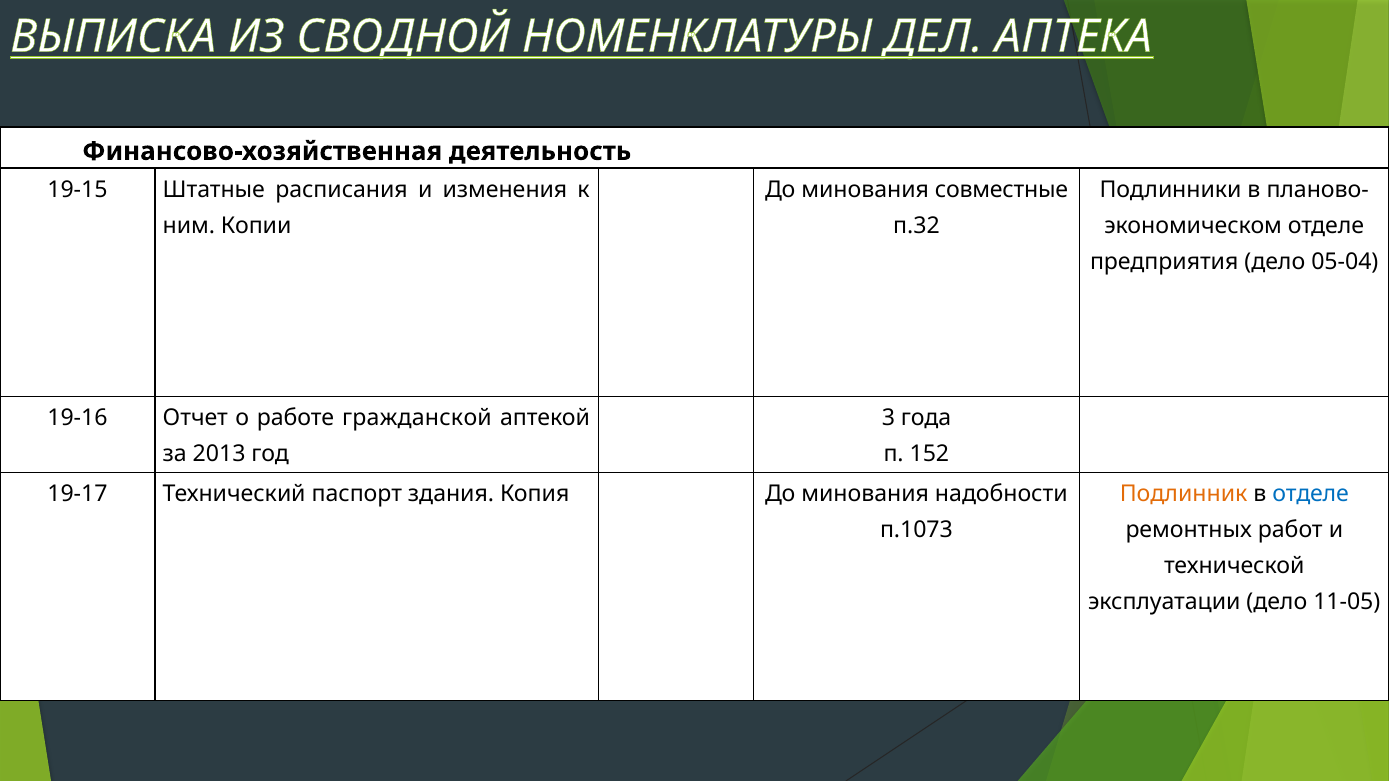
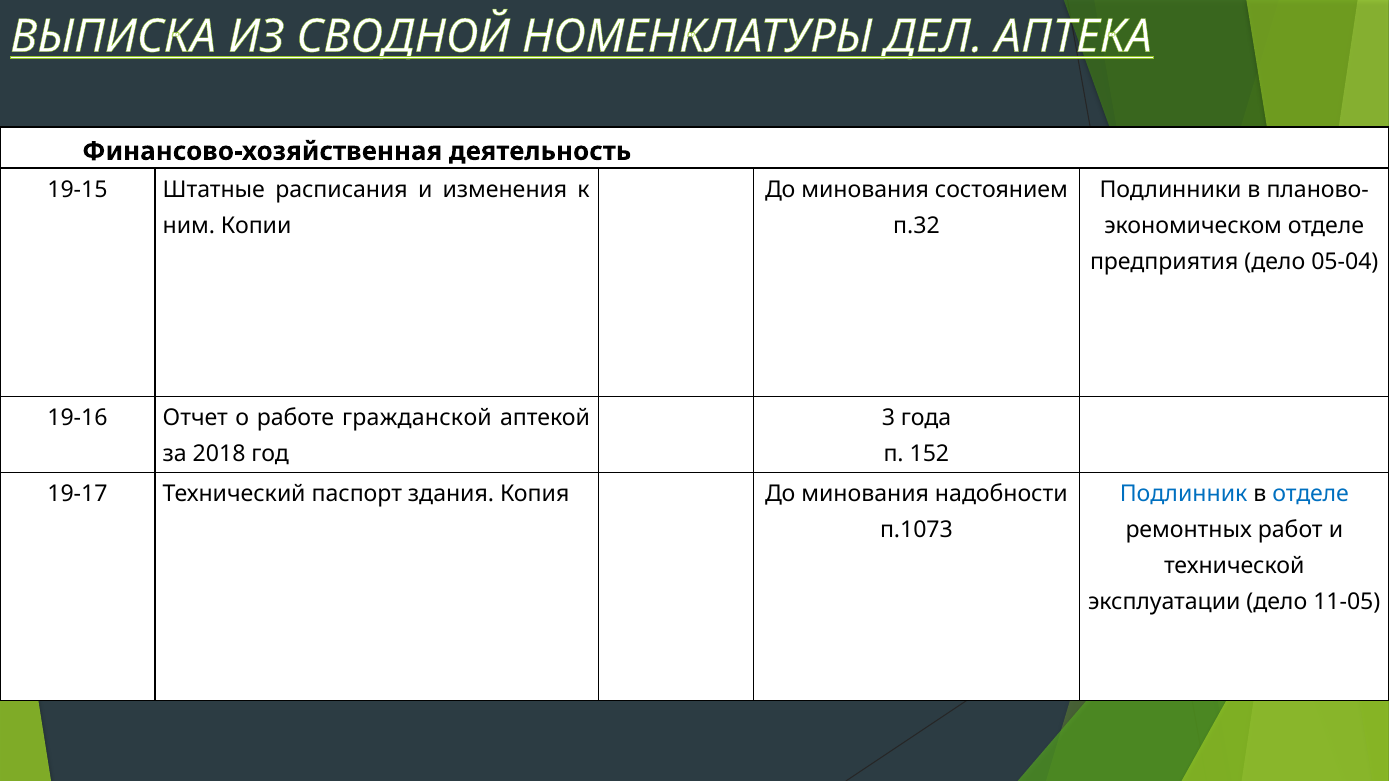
совместные: совместные -> состоянием
2013: 2013 -> 2018
Подлинник colour: orange -> blue
